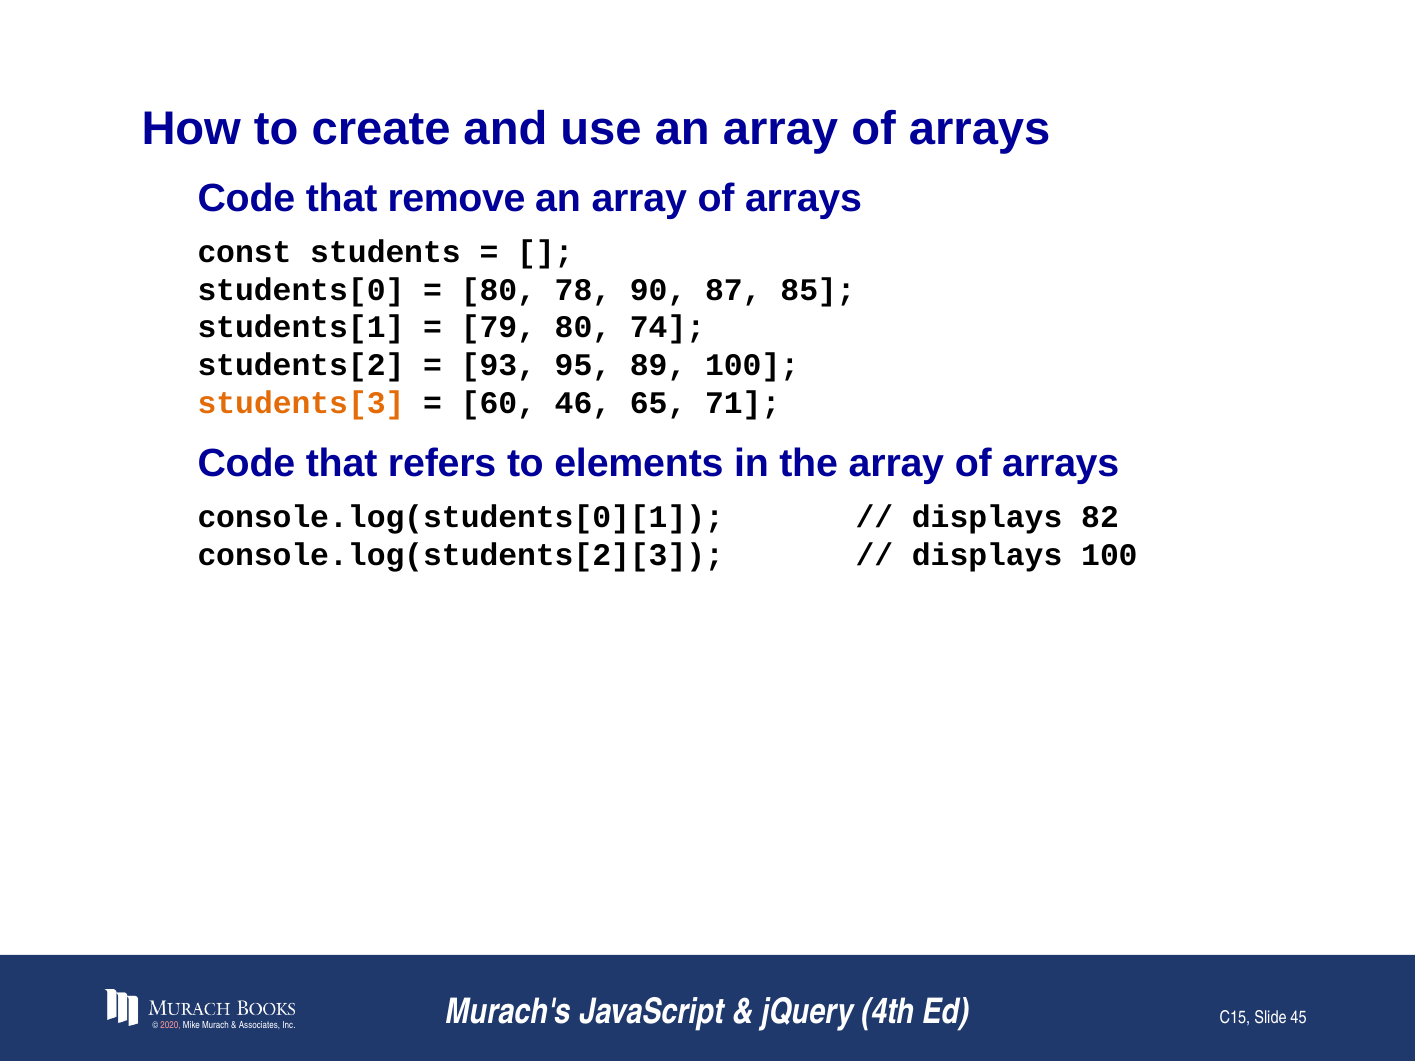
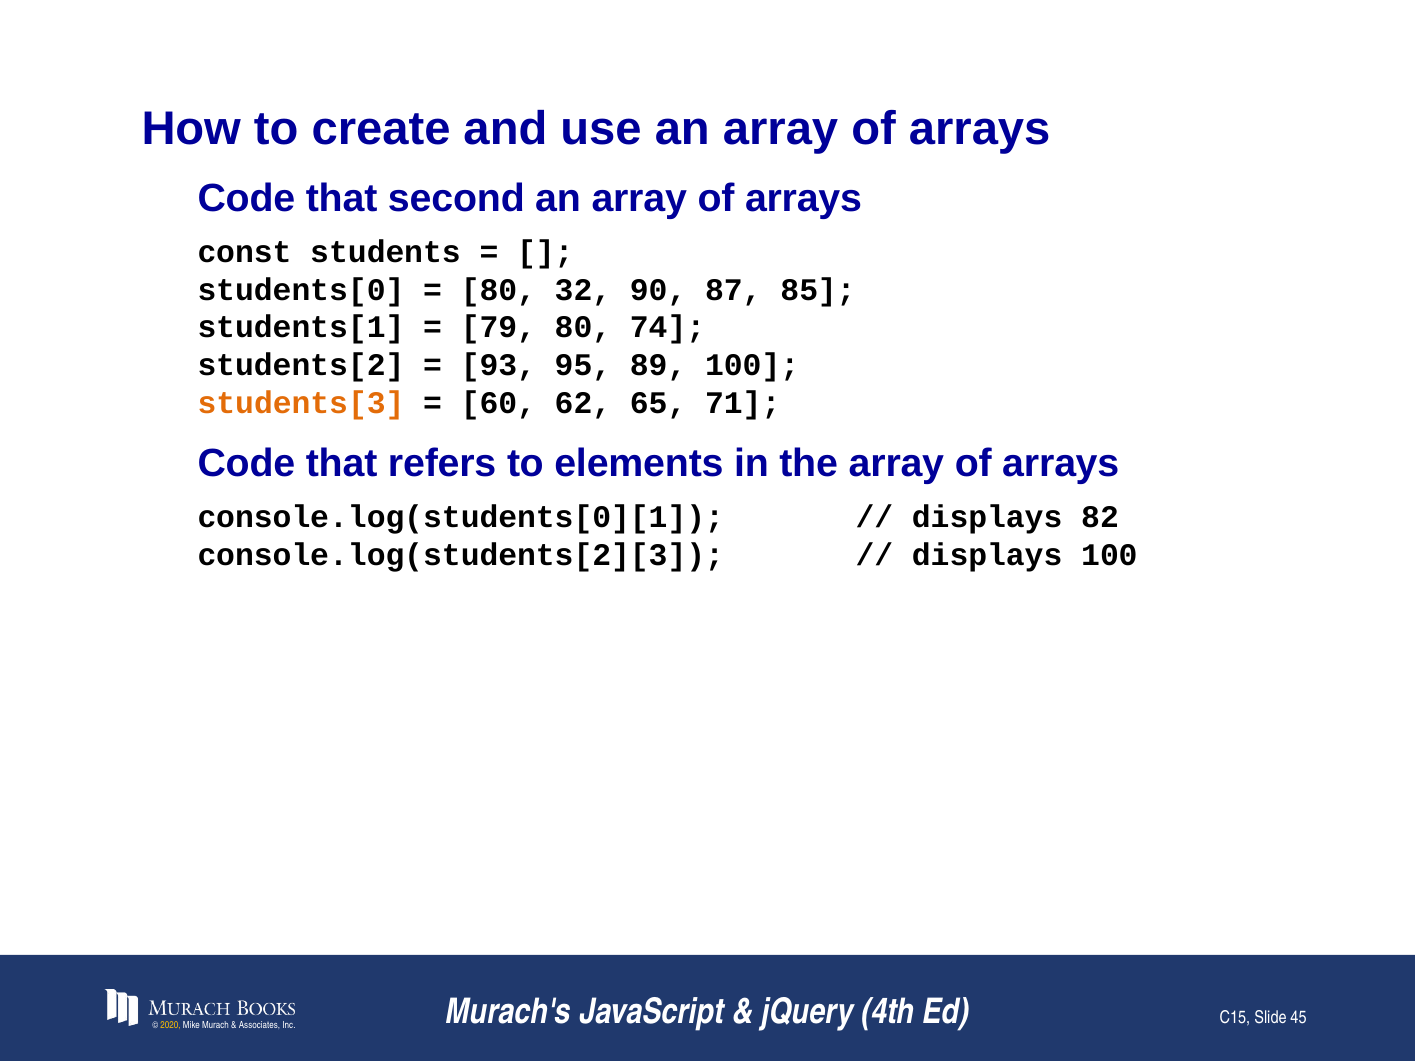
remove: remove -> second
78: 78 -> 32
46: 46 -> 62
2020 colour: pink -> yellow
